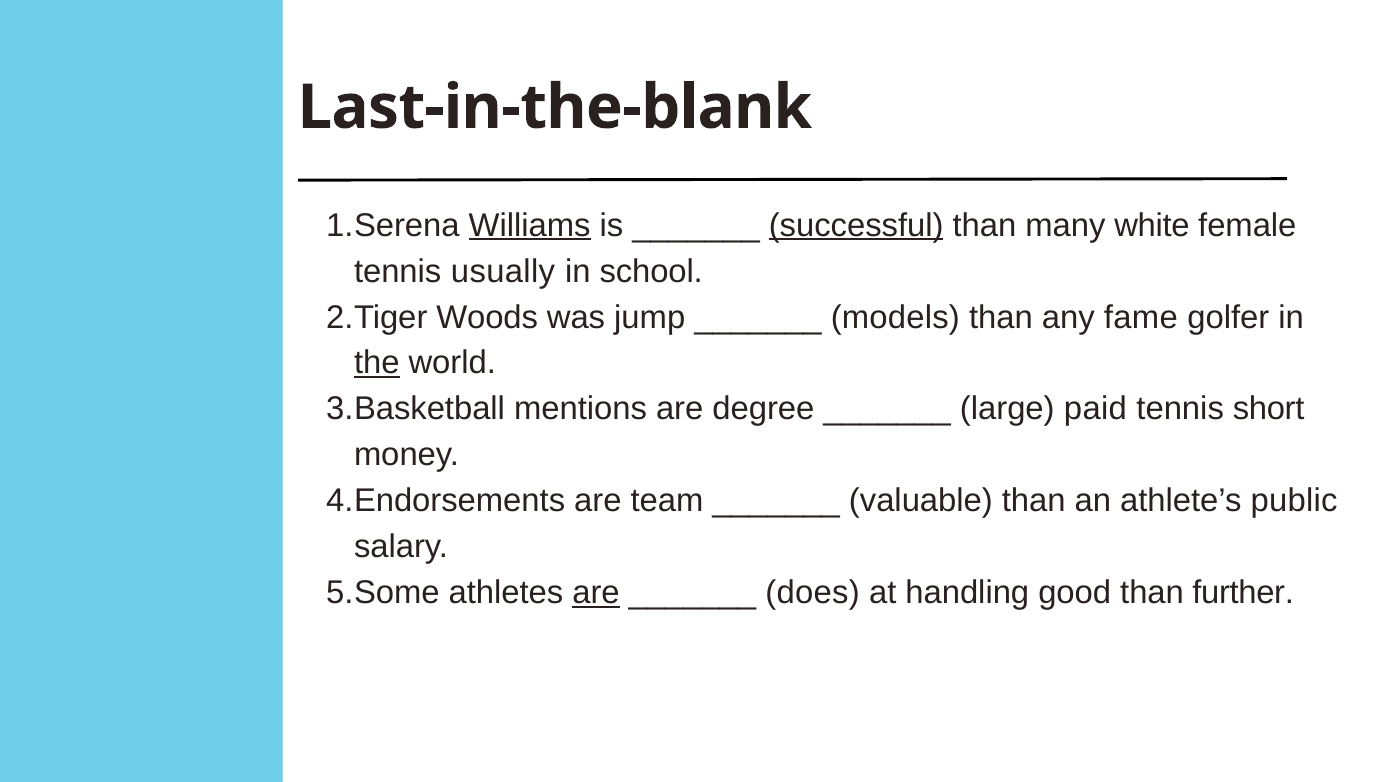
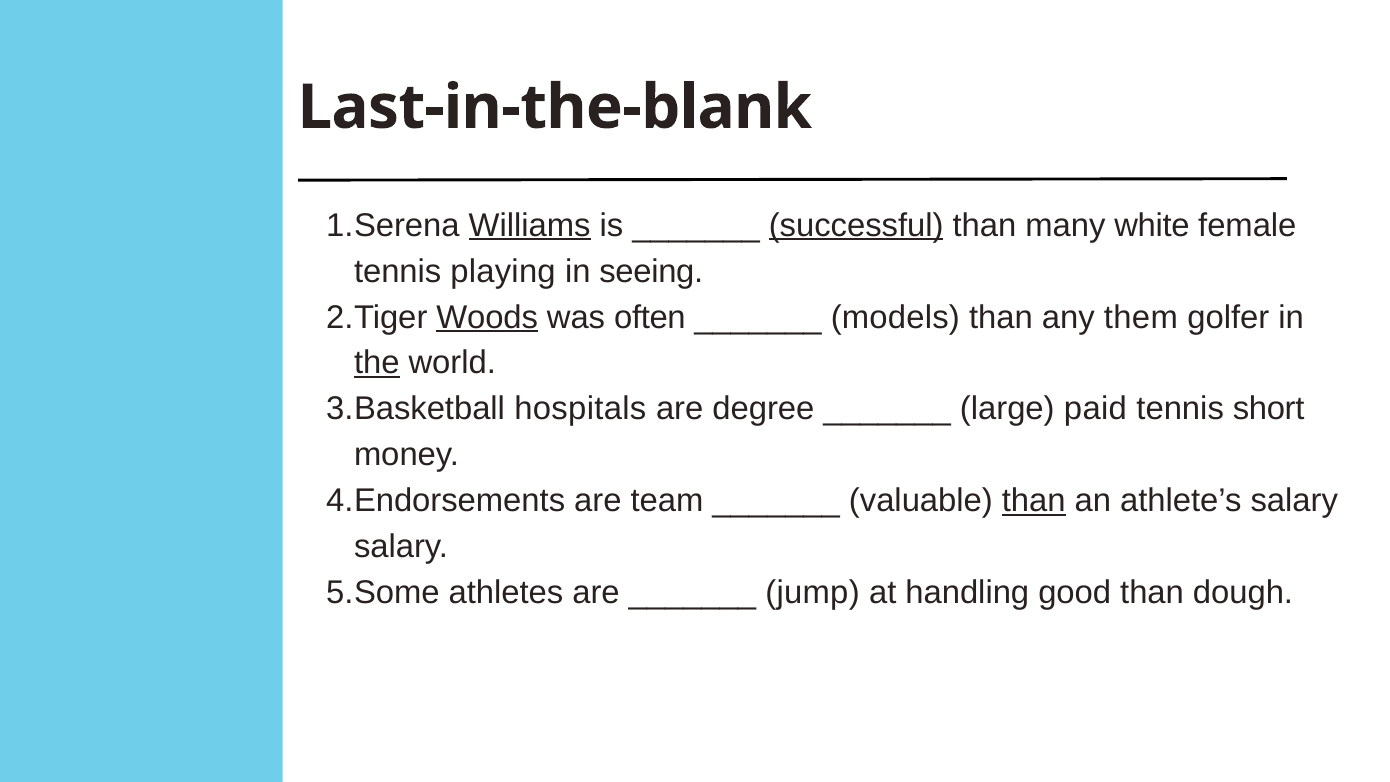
usually: usually -> playing
school: school -> seeing
Woods underline: none -> present
jump: jump -> often
fame: fame -> them
mentions: mentions -> hospitals
than at (1034, 501) underline: none -> present
athlete’s public: public -> salary
are at (596, 593) underline: present -> none
does: does -> jump
further: further -> dough
